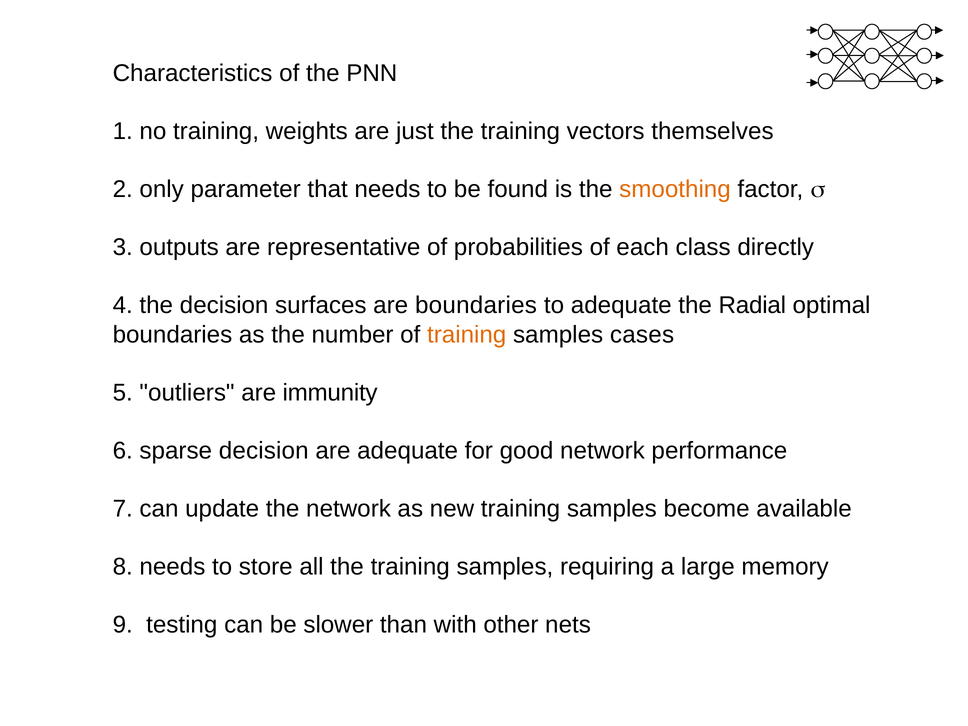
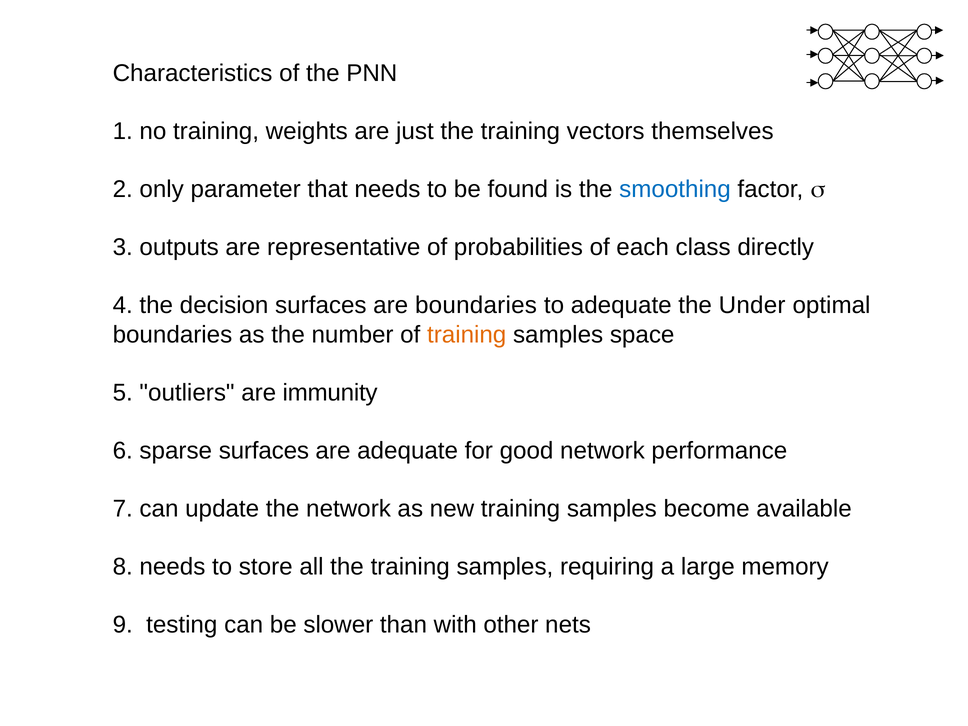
smoothing colour: orange -> blue
Radial: Radial -> Under
cases: cases -> space
sparse decision: decision -> surfaces
